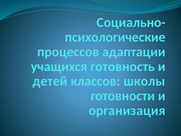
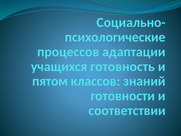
детей: детей -> пятом
школы: школы -> знаний
организация: организация -> соответствии
